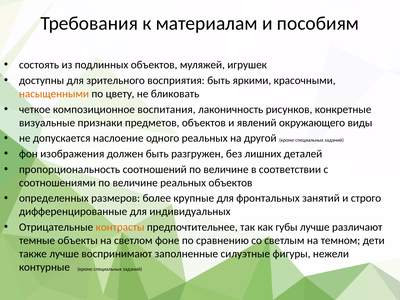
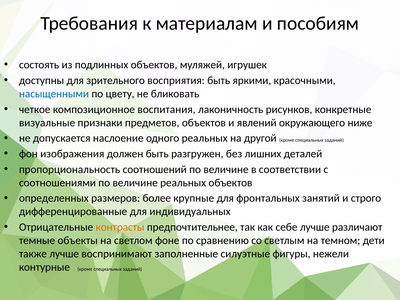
насыщенными colour: orange -> blue
виды: виды -> ниже
губы: губы -> себе
